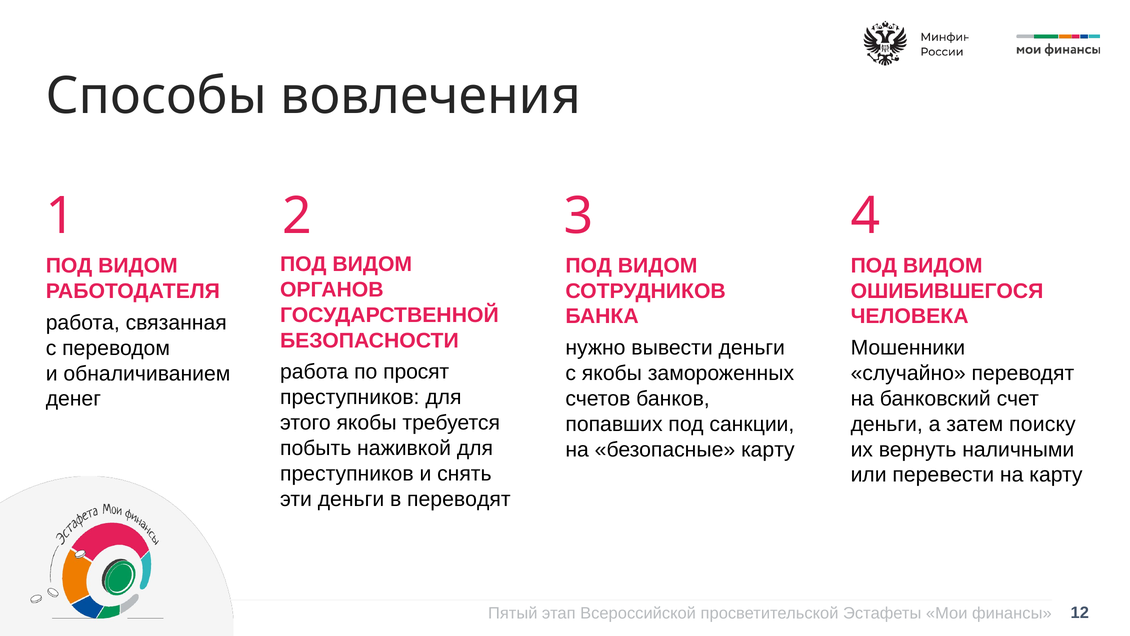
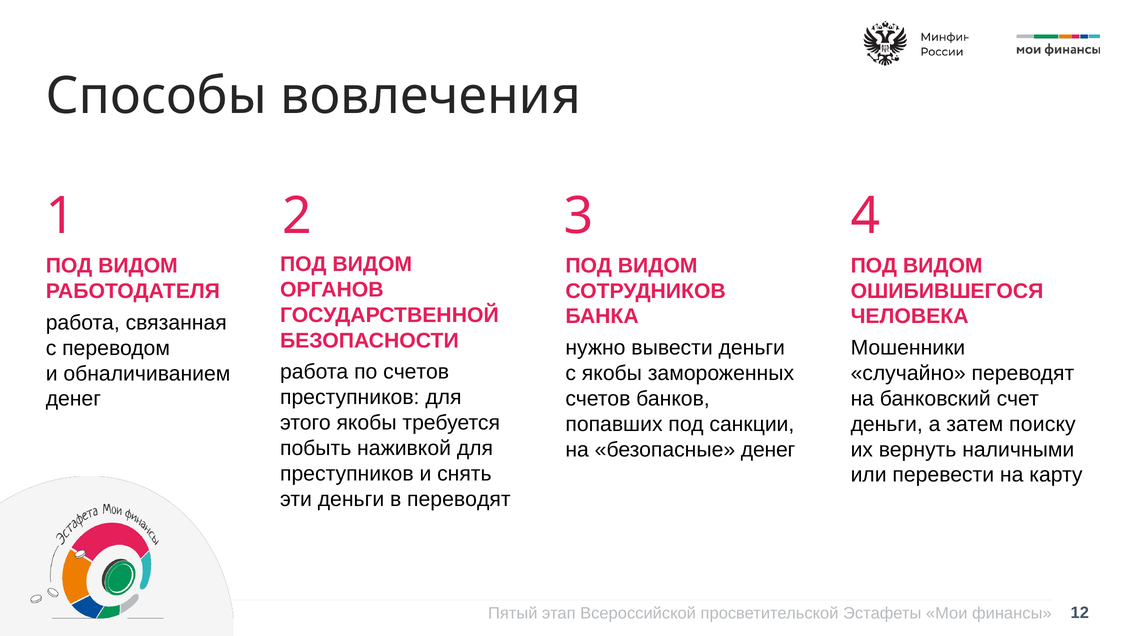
по просят: просят -> счетов
безопасные карту: карту -> денег
